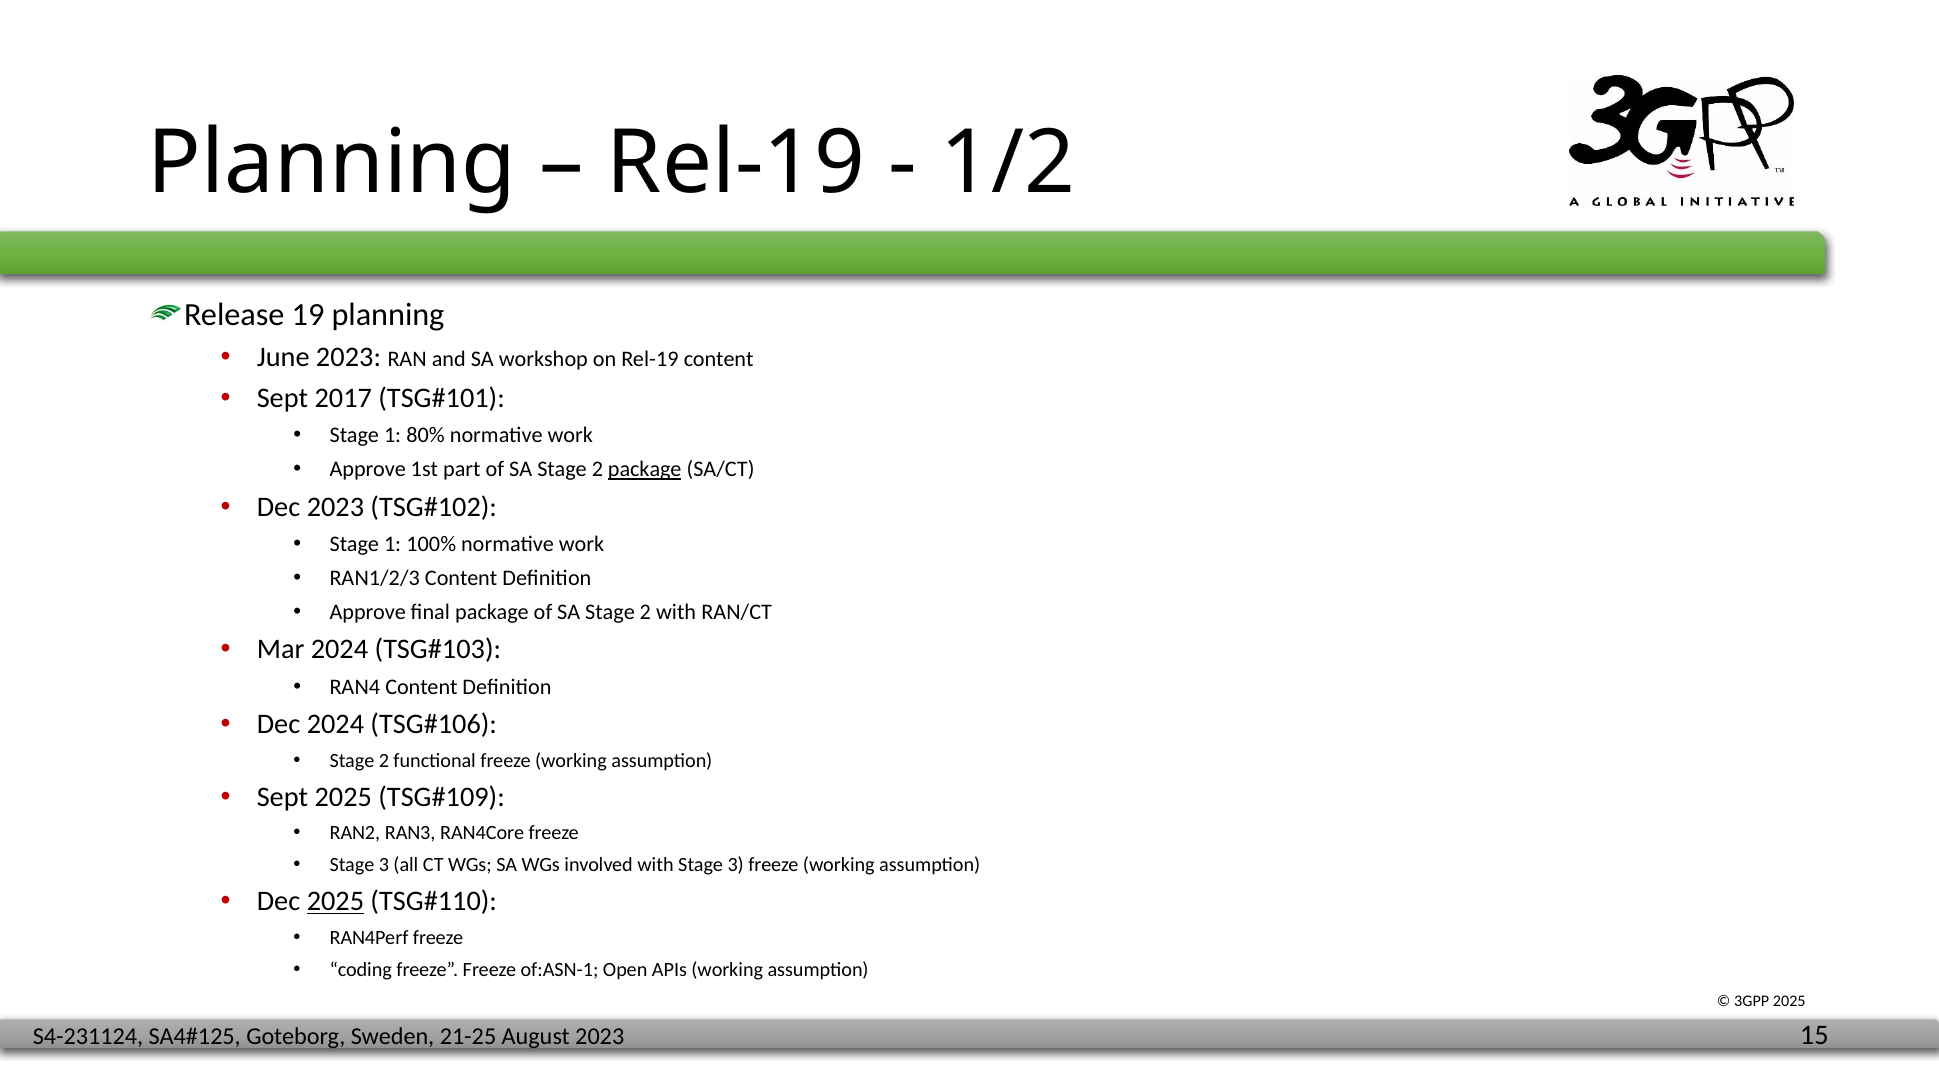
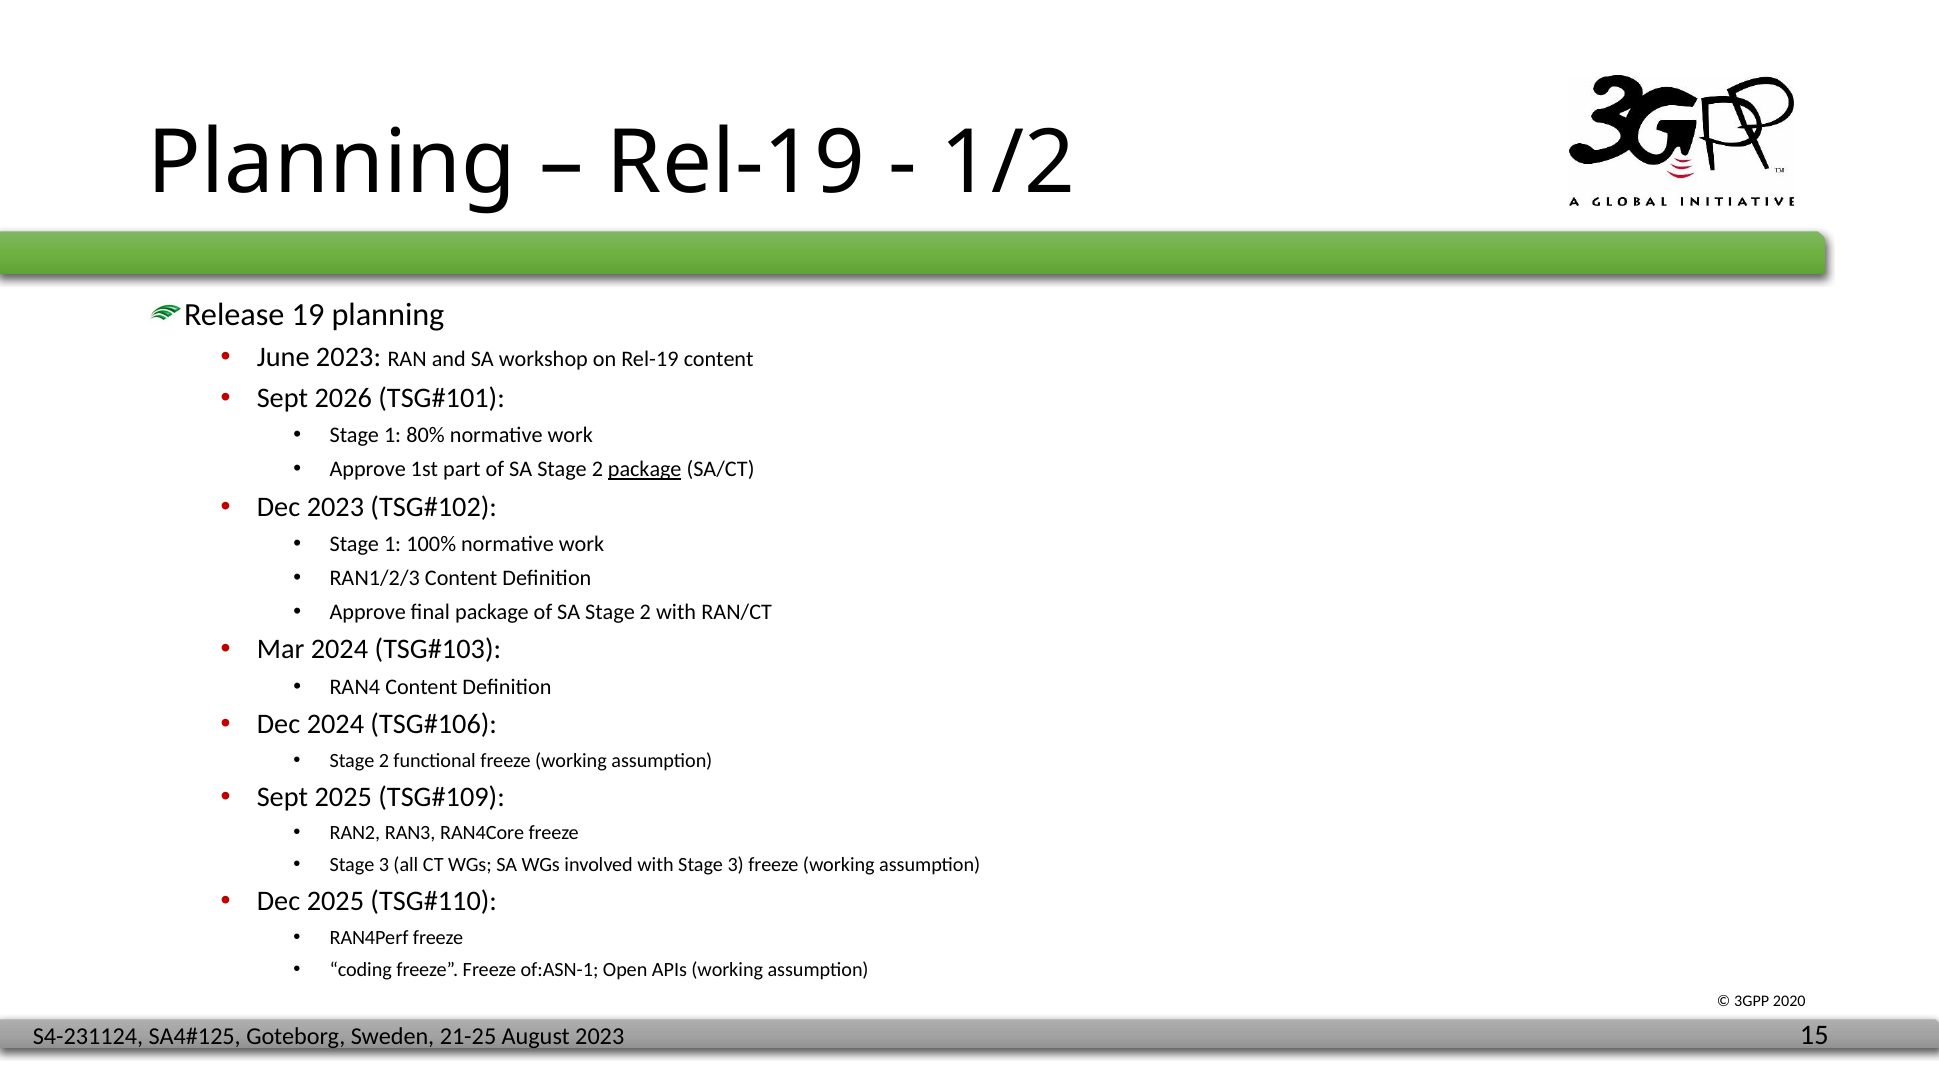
2017: 2017 -> 2026
2025 at (335, 902) underline: present -> none
2025 at (1789, 1002): 2025 -> 2020
